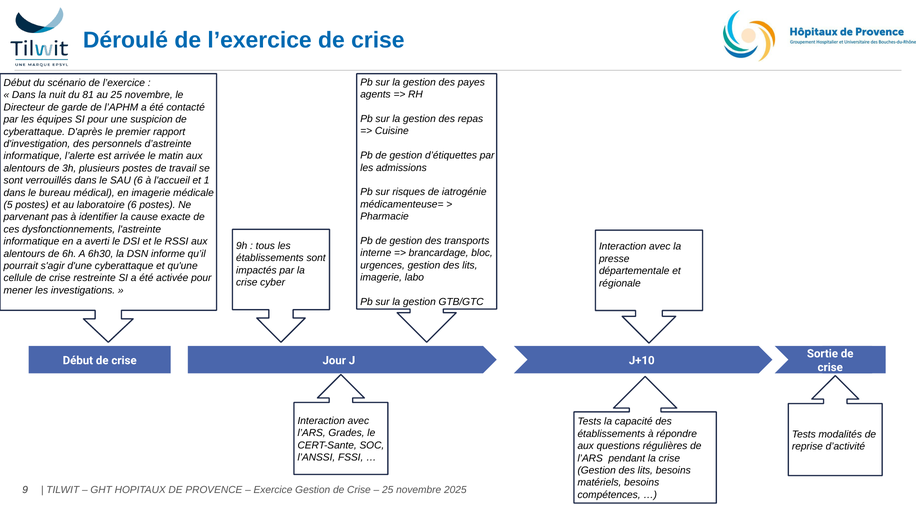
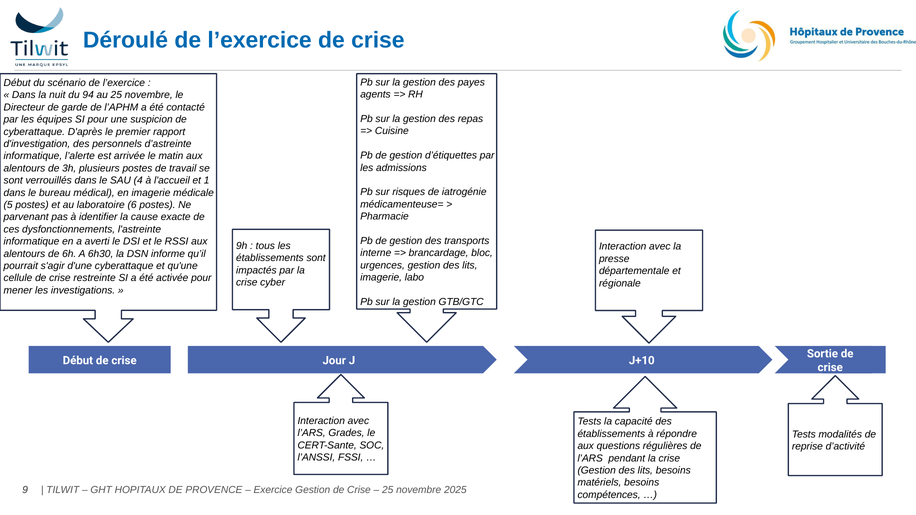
81: 81 -> 94
SAU 6: 6 -> 4
